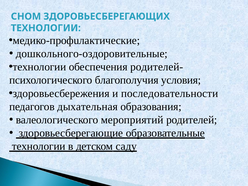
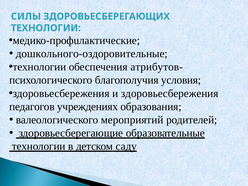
СНОМ: СНОМ -> СИЛЫ
родителей-: родителей- -> атрибутов-
и последовательности: последовательности -> здоровьесбережения
дыхательная: дыхательная -> учреждениях
